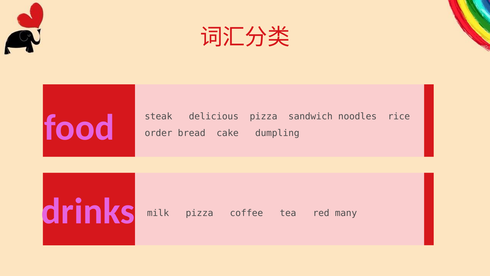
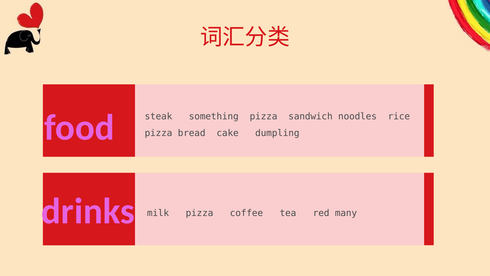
delicious: delicious -> something
order at (159, 133): order -> pizza
